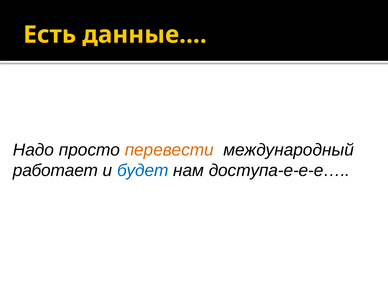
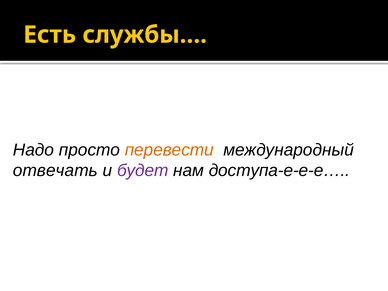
данные…: данные… -> службы…
работает: работает -> отвечать
будет colour: blue -> purple
